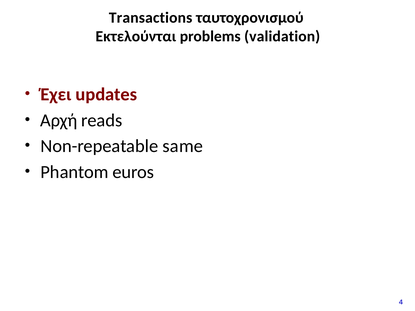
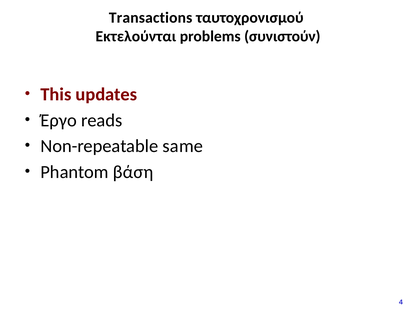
validation: validation -> συνιστούν
Έχει: Έχει -> This
Αρχή: Αρχή -> Έργο
euros: euros -> βάση
